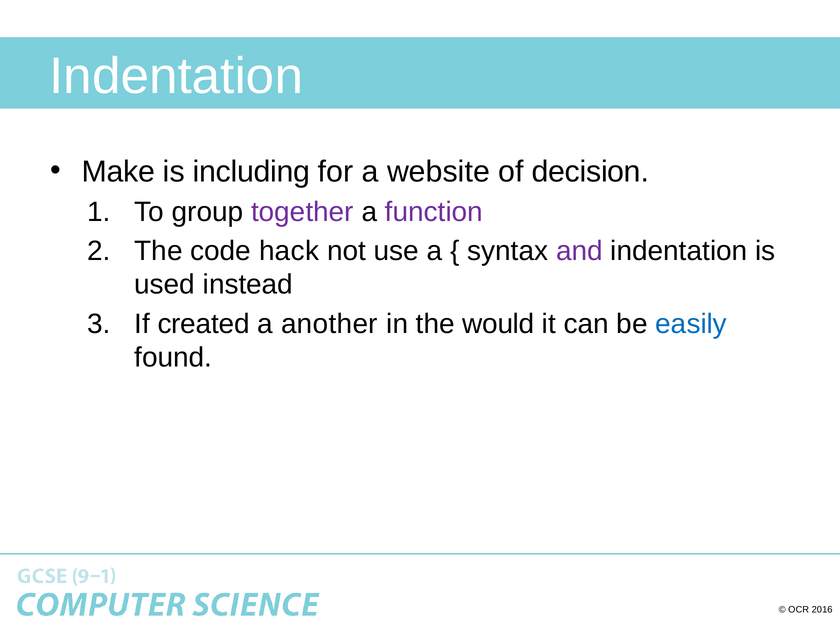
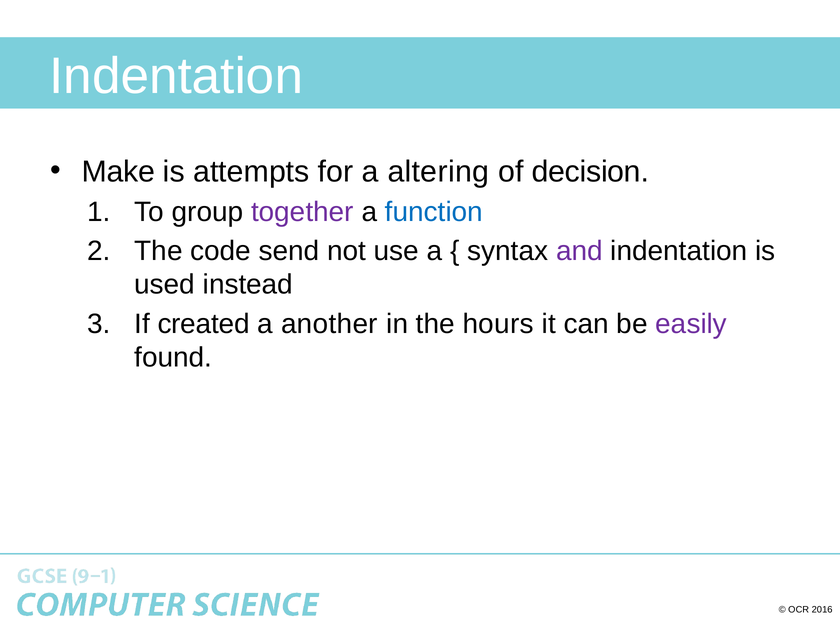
including: including -> attempts
website: website -> altering
function colour: purple -> blue
hack: hack -> send
would: would -> hours
easily colour: blue -> purple
